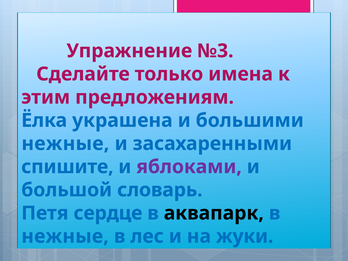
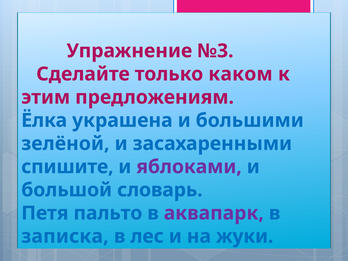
имена: имена -> каком
нежные at (65, 144): нежные -> зелёной
сердце: сердце -> пальто
аквапарк colour: black -> purple
нежные at (65, 236): нежные -> записка
